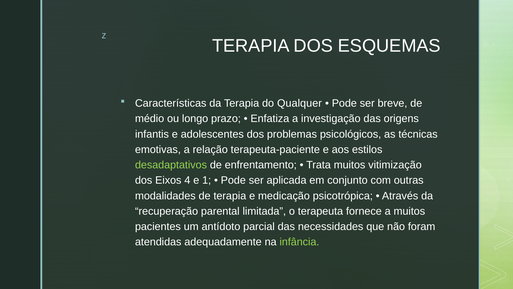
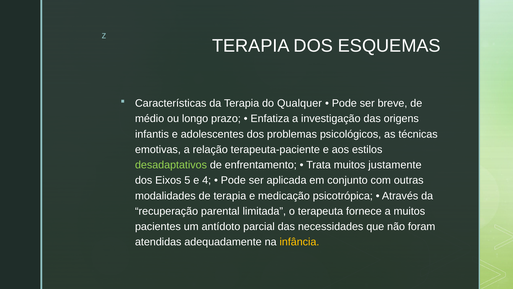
vitimização: vitimização -> justamente
4: 4 -> 5
1: 1 -> 4
infância colour: light green -> yellow
